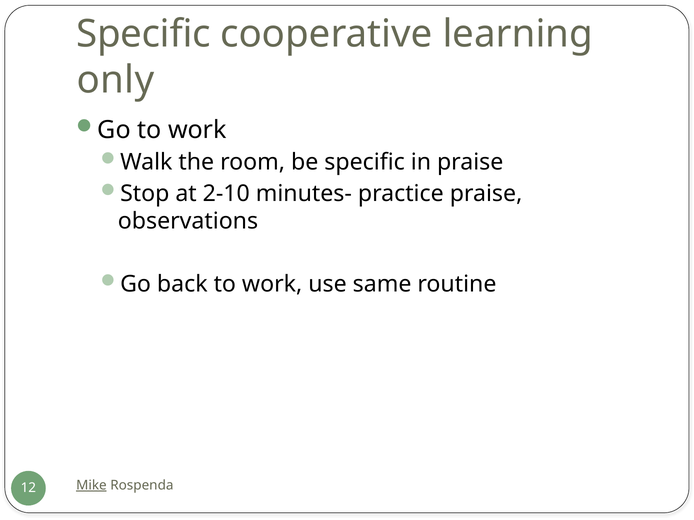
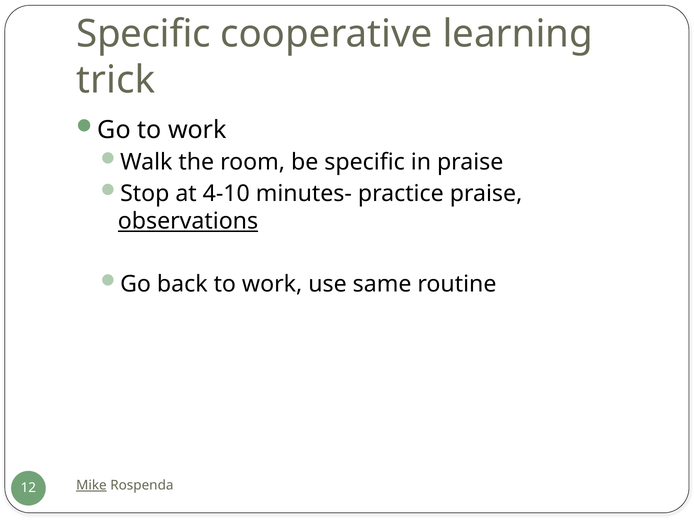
only: only -> trick
2-10: 2-10 -> 4-10
observations underline: none -> present
